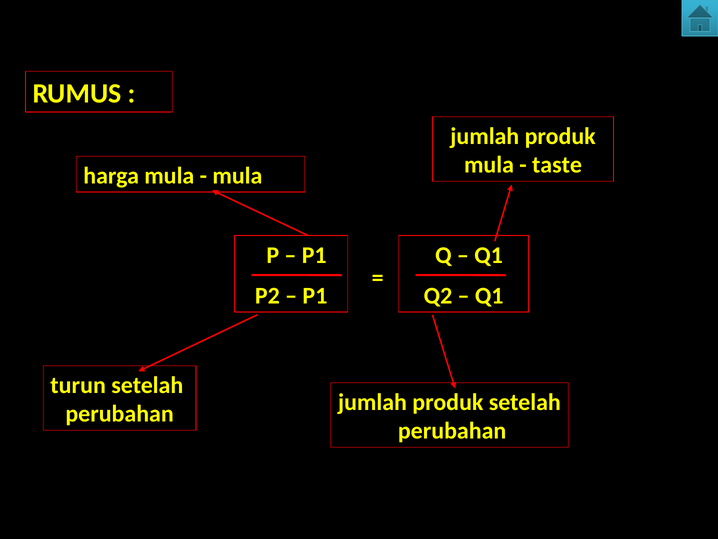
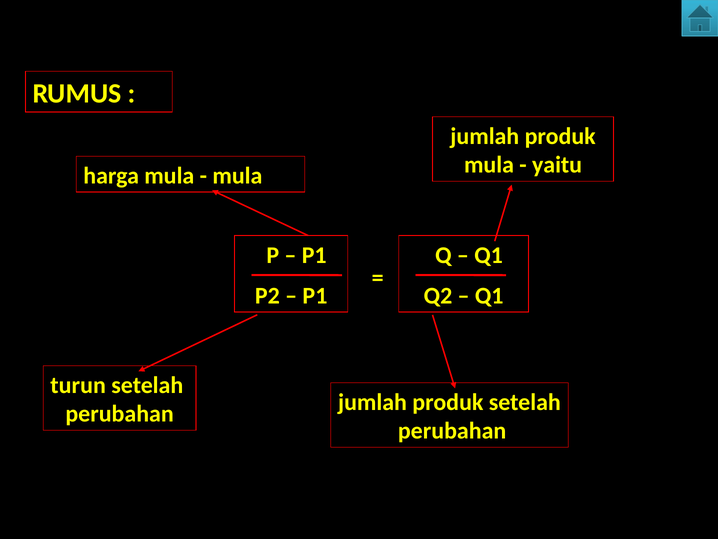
taste: taste -> yaitu
